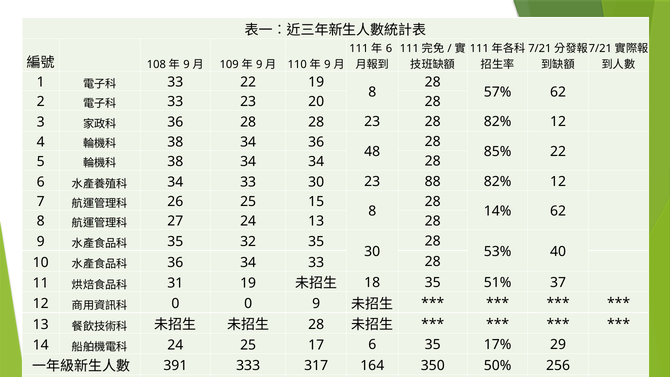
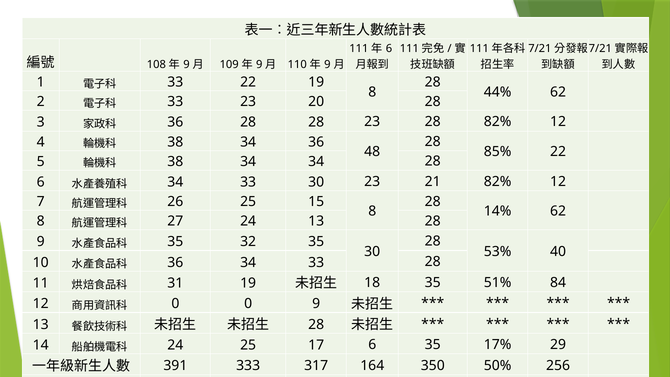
57%: 57% -> 44%
88: 88 -> 21
37: 37 -> 84
